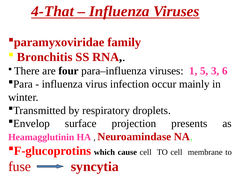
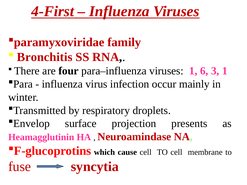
4-That: 4-That -> 4-First
5: 5 -> 6
3 6: 6 -> 1
